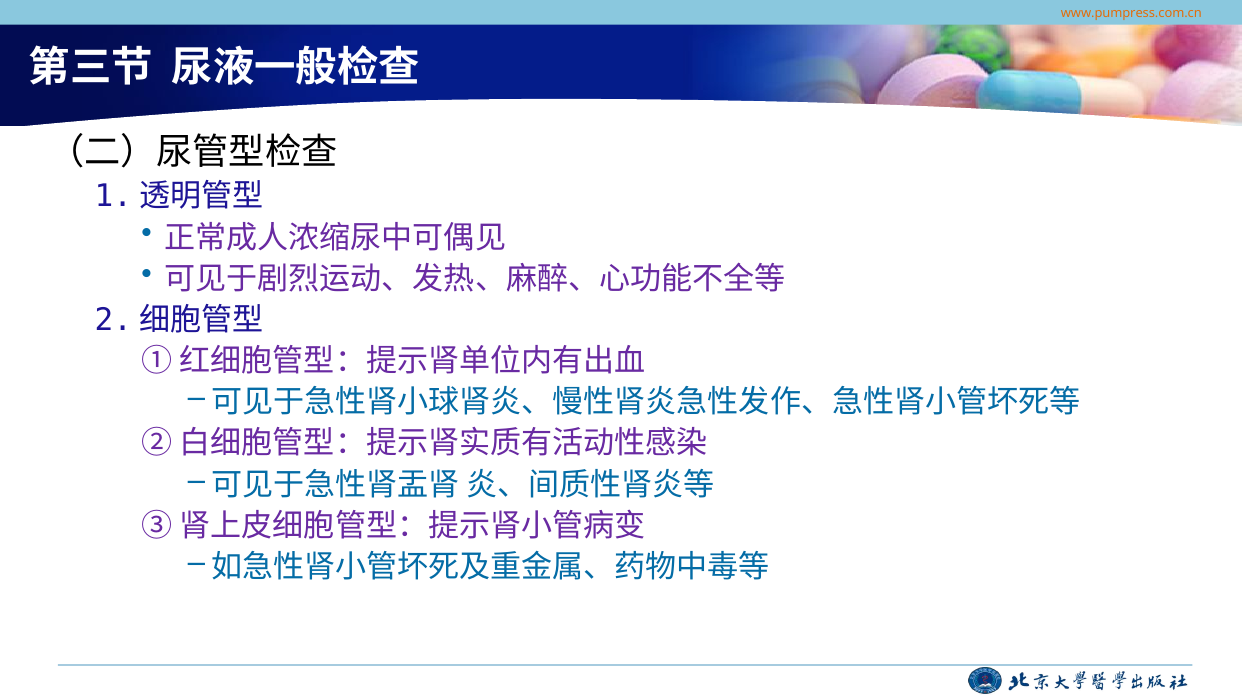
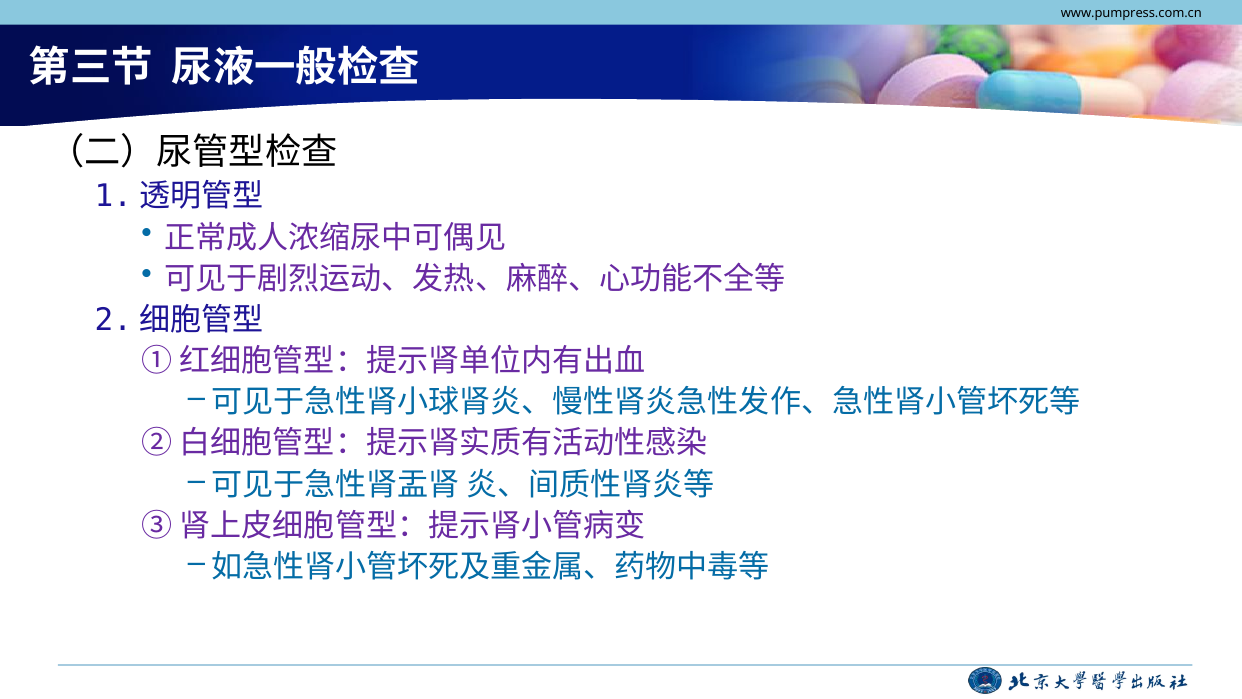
www.pumpress.com.cn colour: orange -> black
